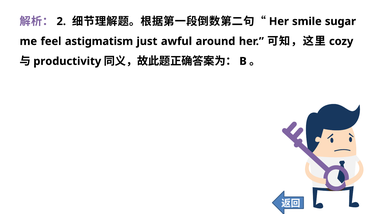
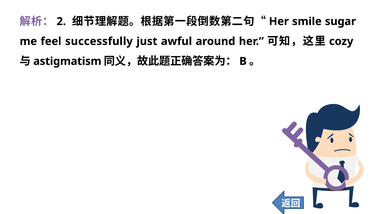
astigmatism: astigmatism -> successfully
productivity: productivity -> astigmatism
